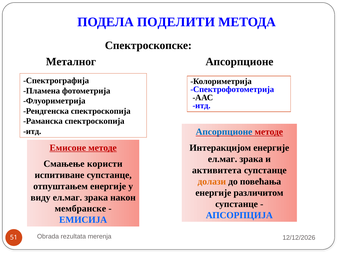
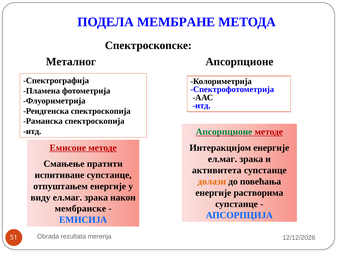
ПОДЕЛИТИ: ПОДЕЛИТИ -> МЕМБРАНЕ
Апсорпционе at (224, 132) colour: blue -> green
користи: користи -> пратити
различитом: различитом -> растворима
